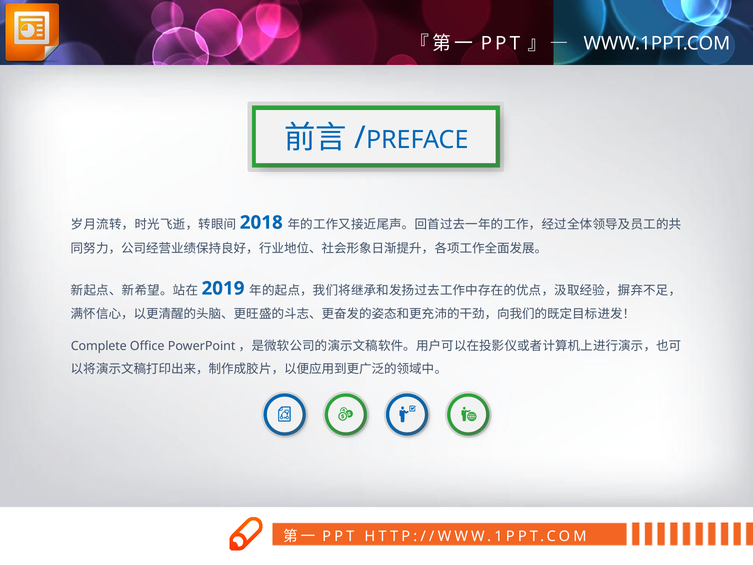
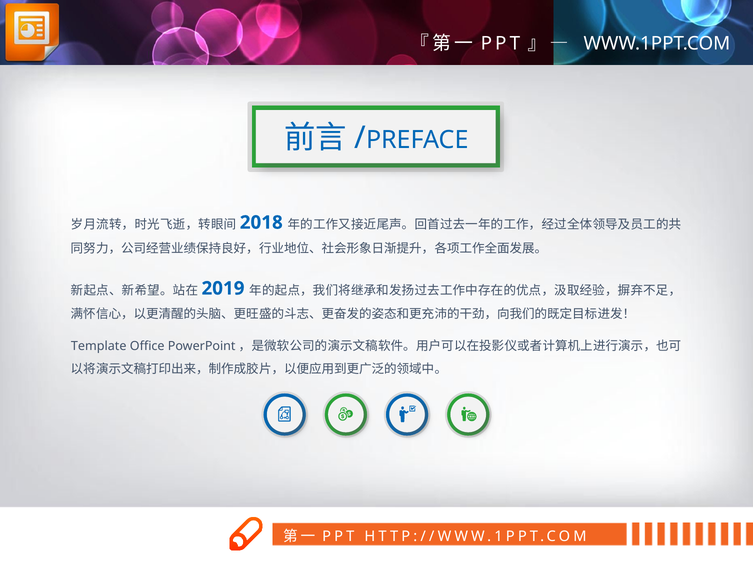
Complete: Complete -> Template
